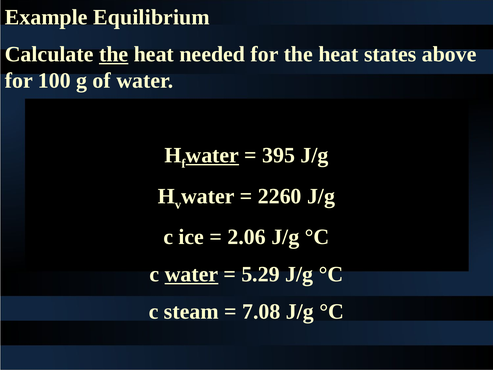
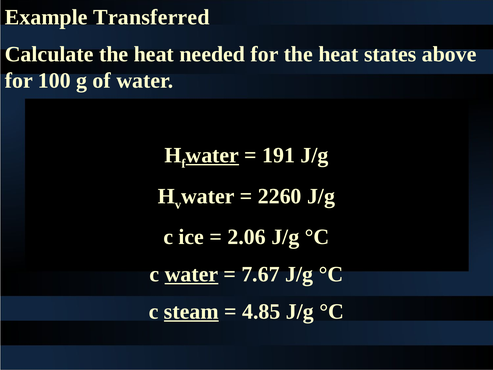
Equilibrium: Equilibrium -> Transferred
the at (114, 54) underline: present -> none
395: 395 -> 191
5.29: 5.29 -> 7.67
steam underline: none -> present
7.08: 7.08 -> 4.85
